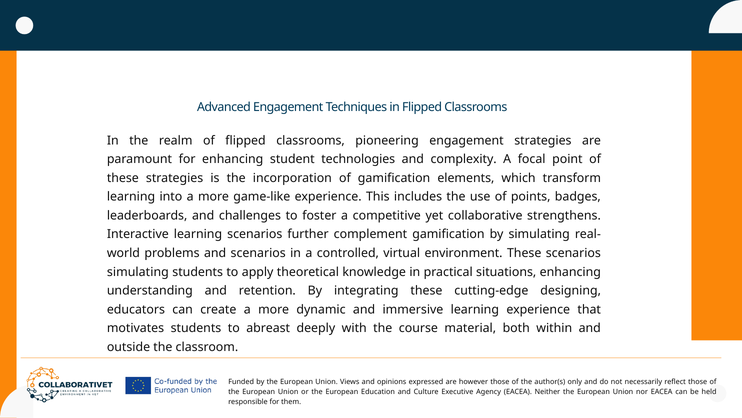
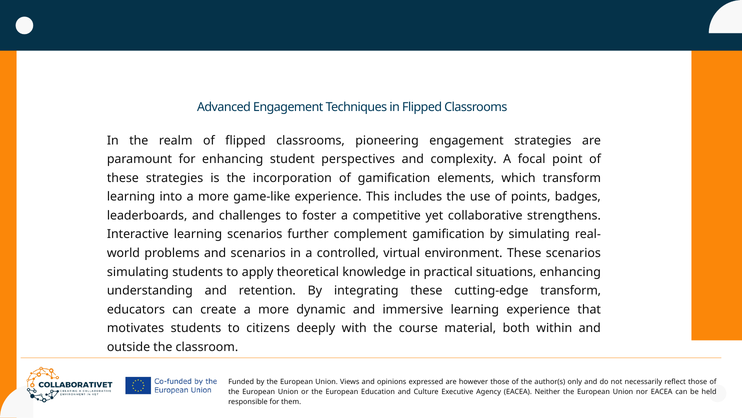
technologies: technologies -> perspectives
cutting-edge designing: designing -> transform
abreast: abreast -> citizens
